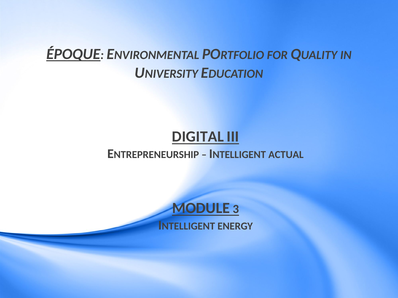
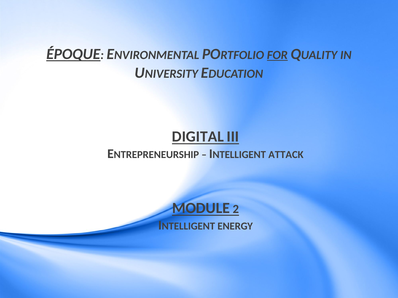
FOR underline: none -> present
ACTUAL: ACTUAL -> ATTACK
3: 3 -> 2
